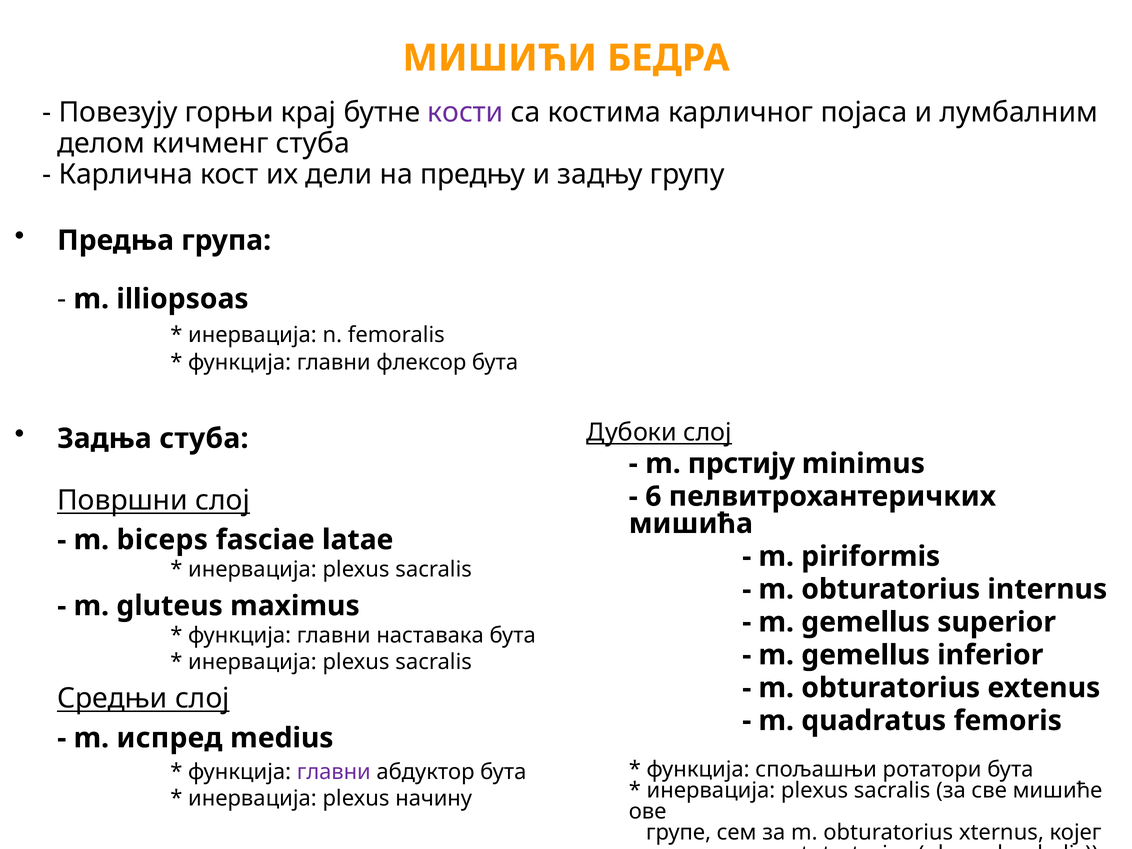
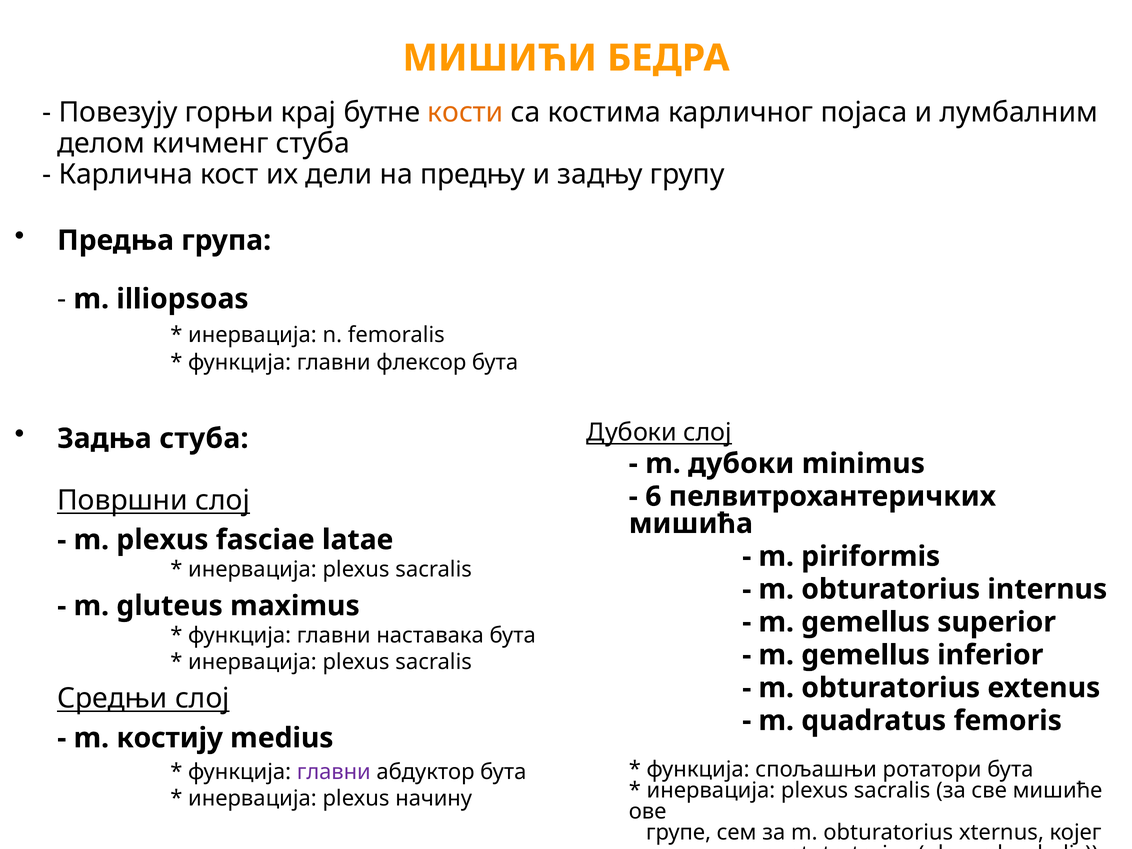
кости colour: purple -> orange
m прстију: прстију -> дубоки
m biceps: biceps -> plexus
испред: испред -> костију
